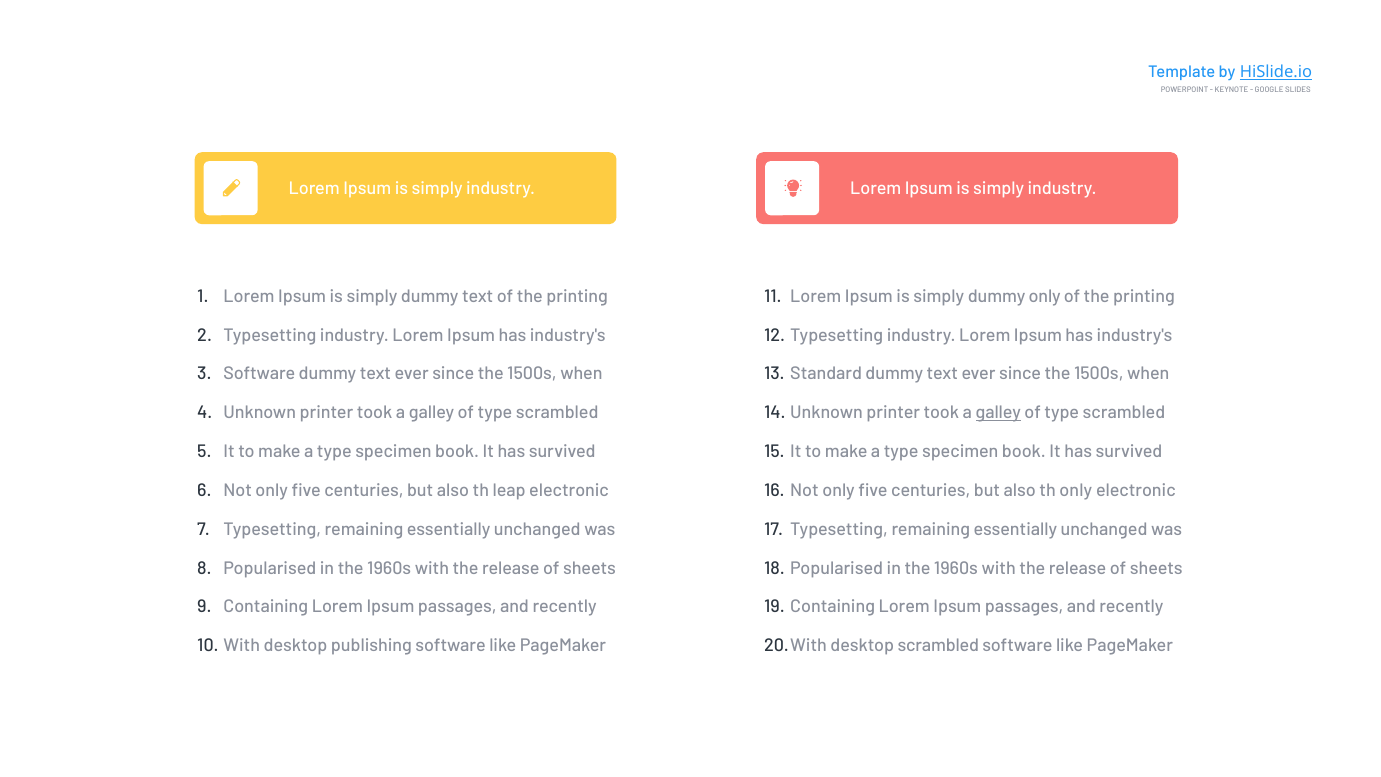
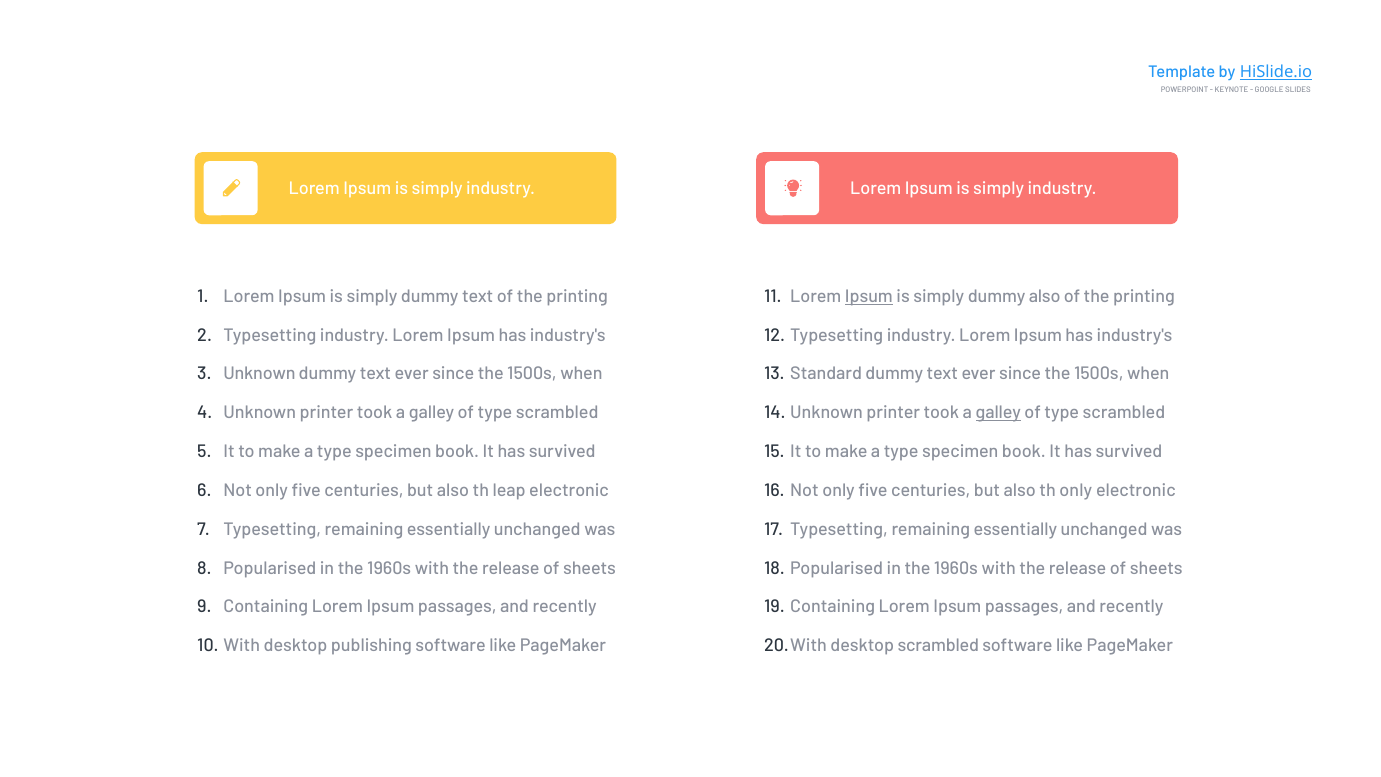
Ipsum at (869, 296) underline: none -> present
dummy only: only -> also
Software at (259, 374): Software -> Unknown
